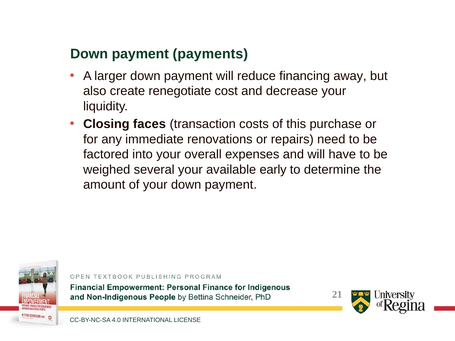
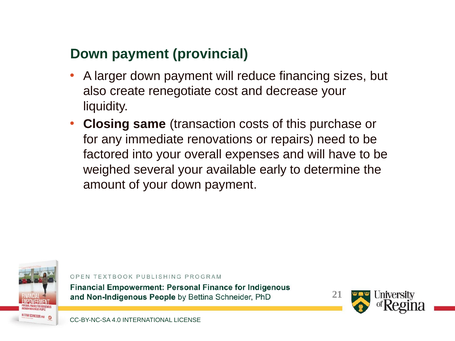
payments: payments -> provincial
away: away -> sizes
faces: faces -> same
